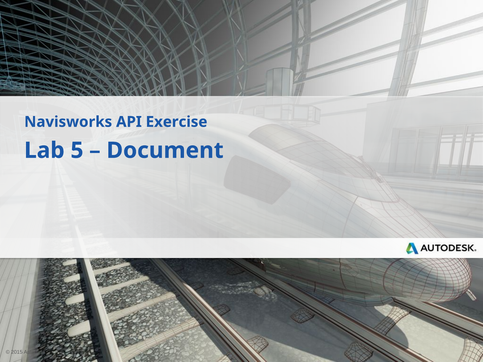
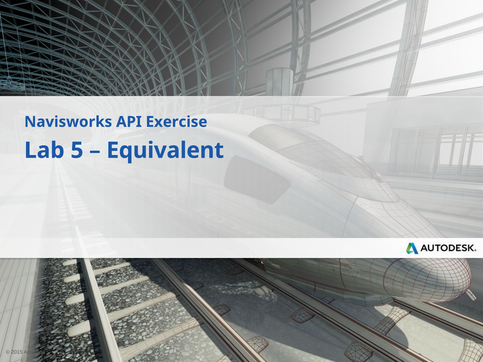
Document: Document -> Equivalent
